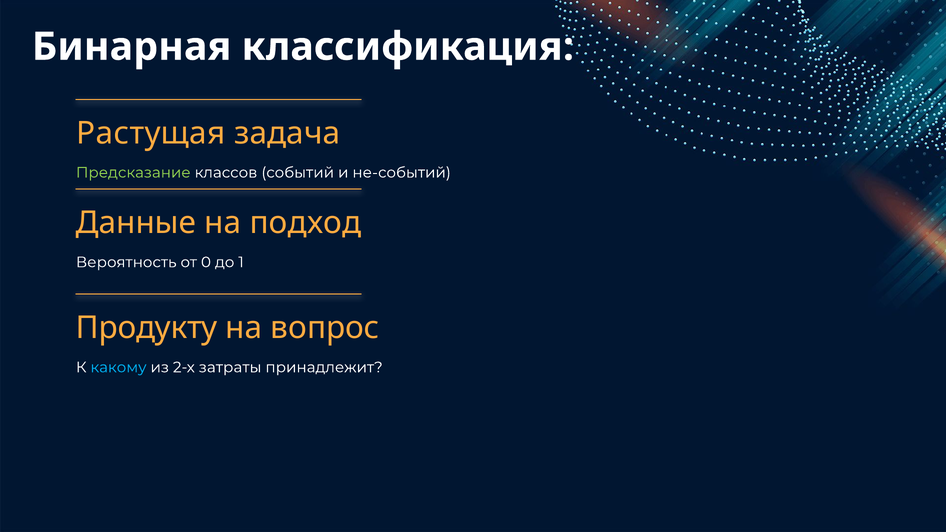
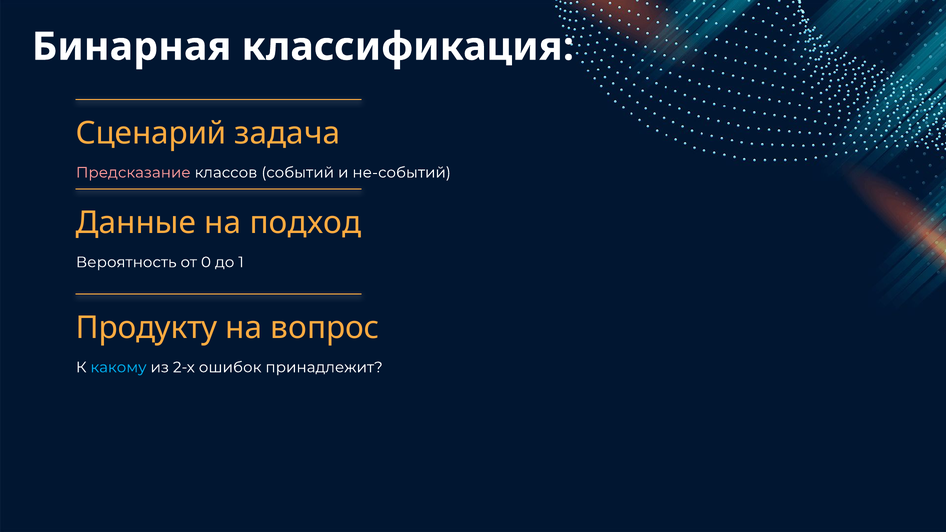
Растущая: Растущая -> Сценарий
Предсказание colour: light green -> pink
затраты: затраты -> ошибок
